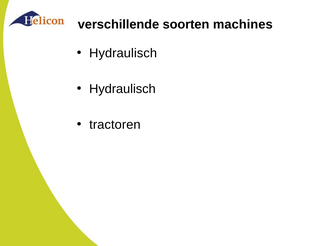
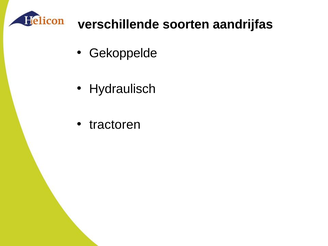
machines: machines -> aandrijfas
Hydraulisch at (123, 53): Hydraulisch -> Gekoppelde
